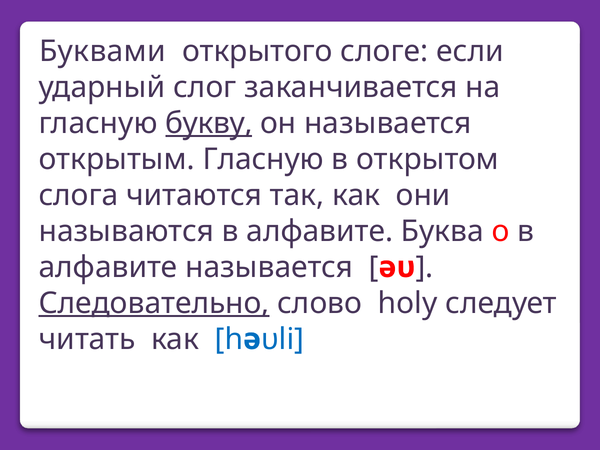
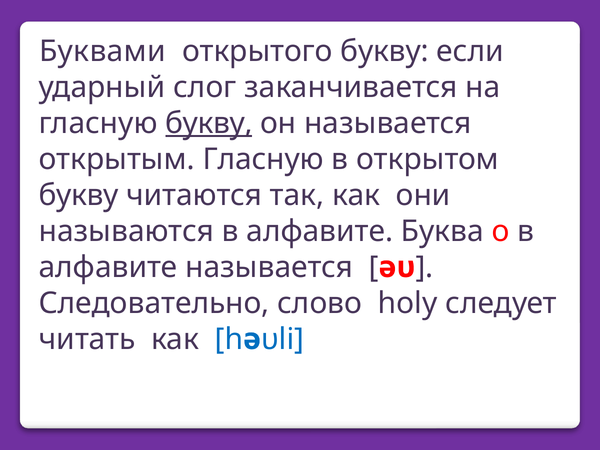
открытого слоге: слоге -> букву
слога at (79, 195): слога -> букву
Следовательно underline: present -> none
